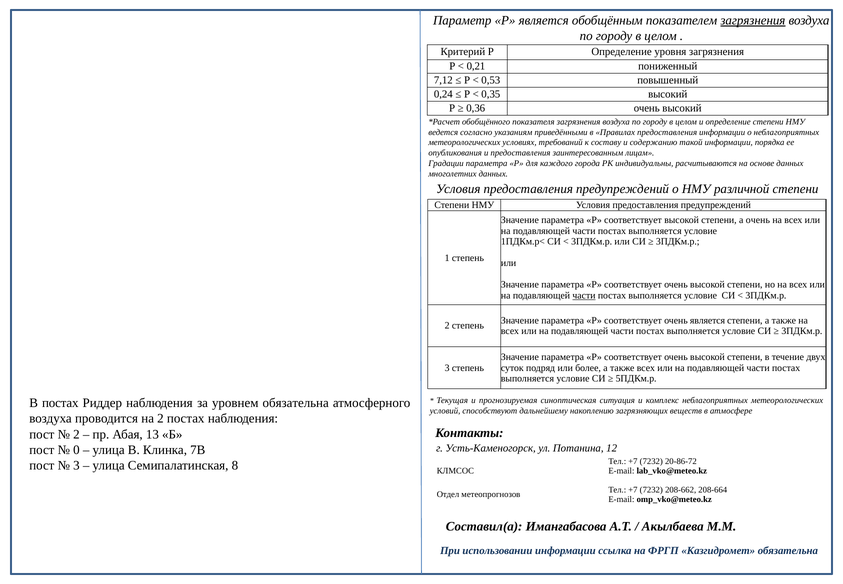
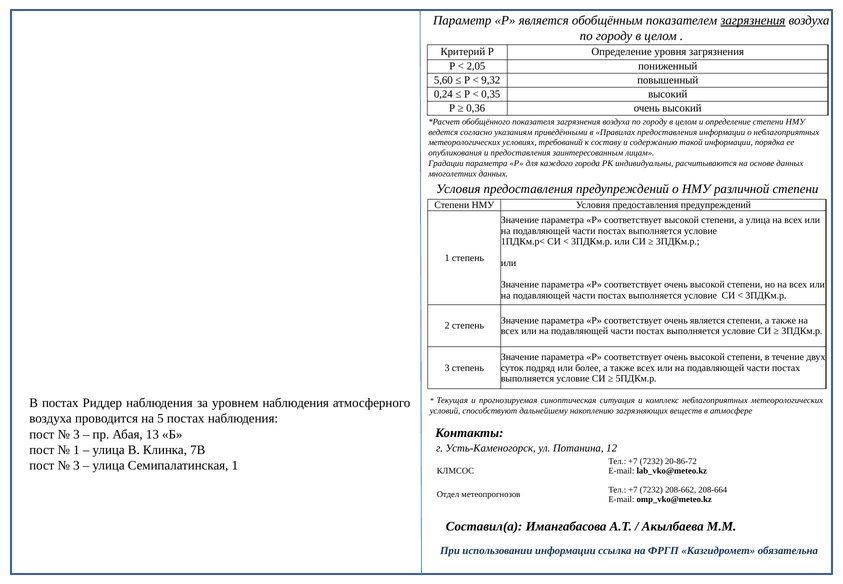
0,21: 0,21 -> 2,05
7,12: 7,12 -> 5,60
0,53: 0,53 -> 9,32
а очень: очень -> улица
части at (584, 295) underline: present -> none
уровнем обязательна: обязательна -> наблюдения
на 2: 2 -> 5
2 at (76, 434): 2 -> 3
0 at (76, 450): 0 -> 1
Семипалатинская 8: 8 -> 1
